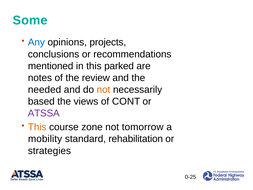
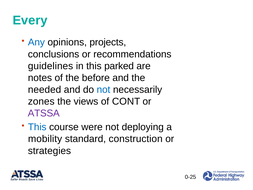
Some: Some -> Every
mentioned: mentioned -> guidelines
review: review -> before
not at (103, 90) colour: orange -> blue
based: based -> zones
This at (37, 127) colour: orange -> blue
zone: zone -> were
tomorrow: tomorrow -> deploying
rehabilitation: rehabilitation -> construction
